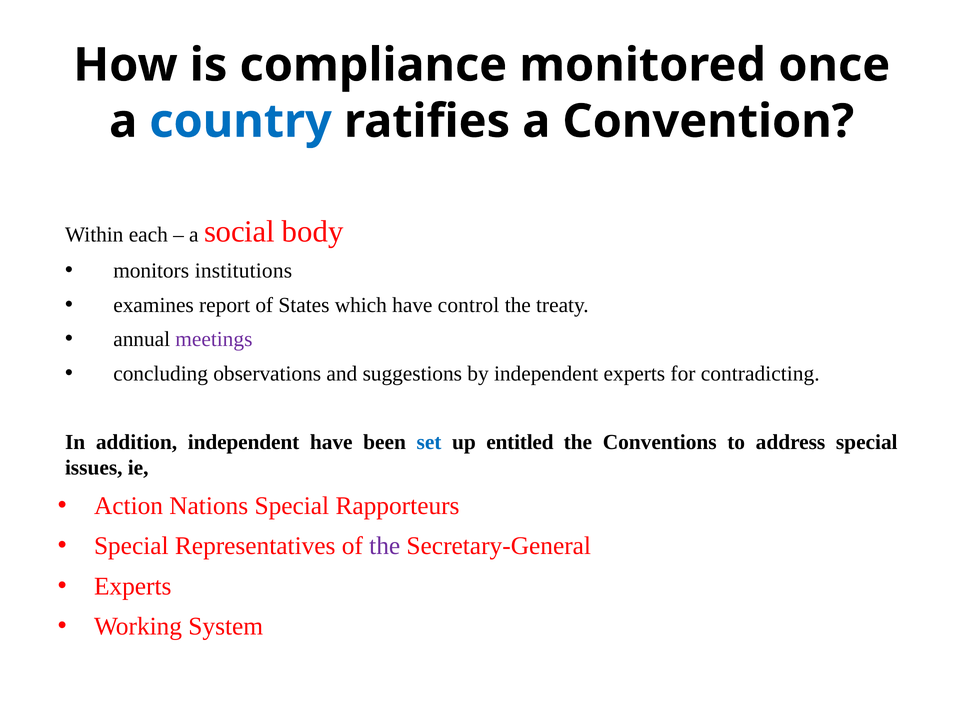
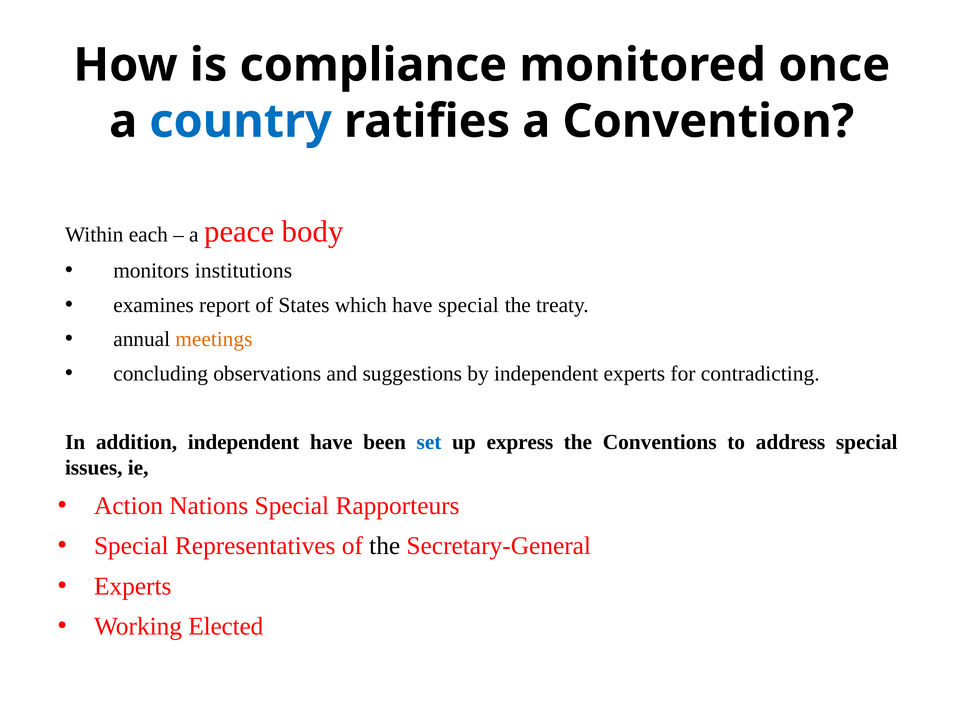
social: social -> peace
have control: control -> special
meetings colour: purple -> orange
entitled: entitled -> express
the at (385, 546) colour: purple -> black
System: System -> Elected
